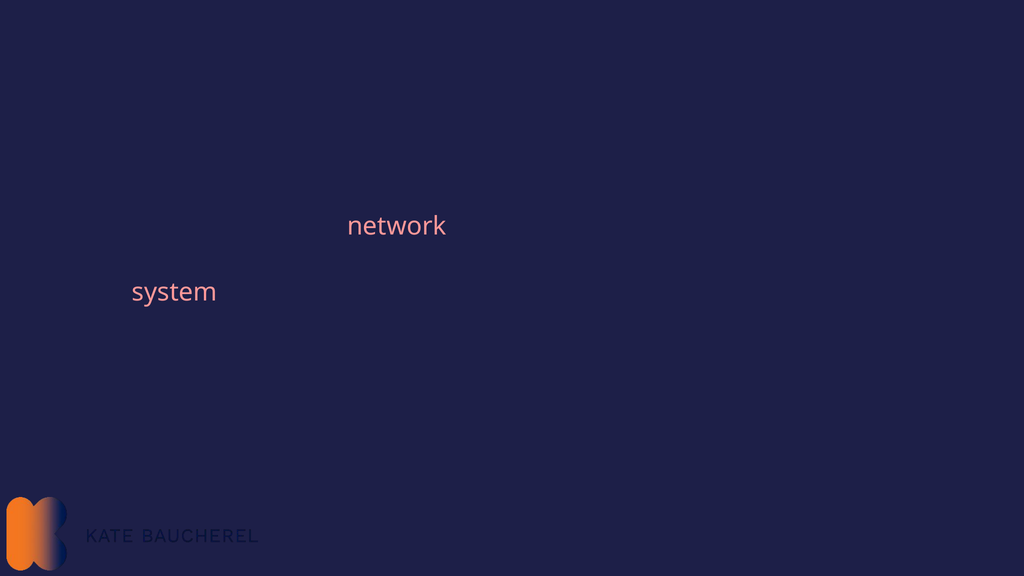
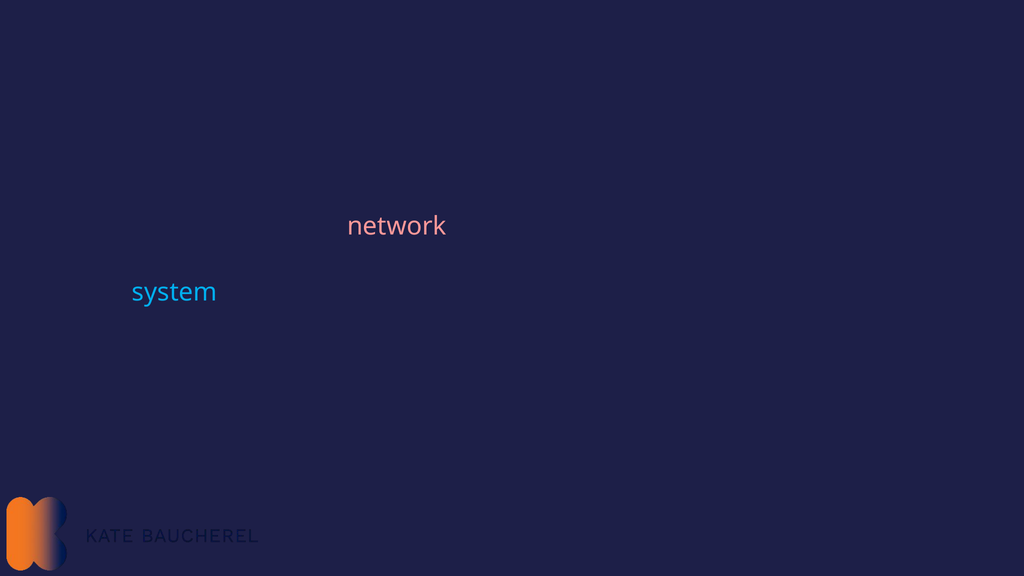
system at (175, 292) colour: pink -> light blue
